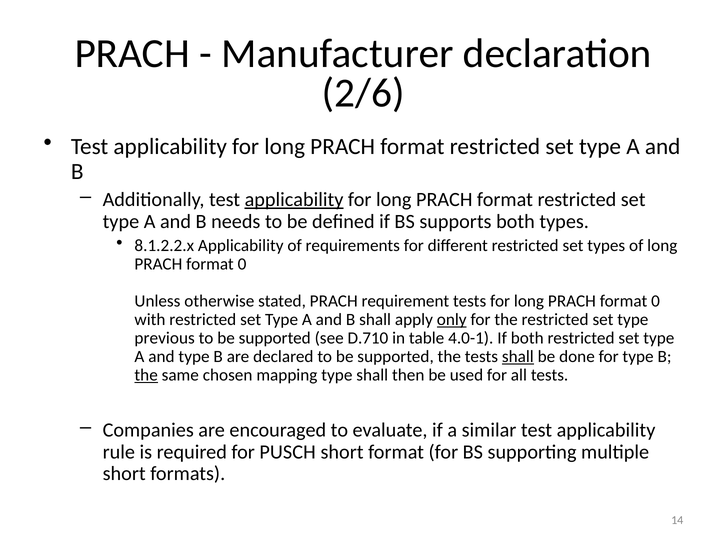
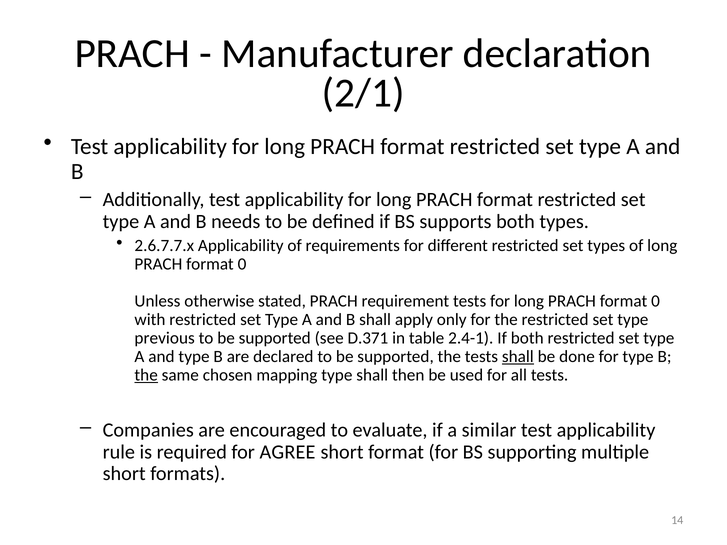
2/6: 2/6 -> 2/1
applicability at (294, 200) underline: present -> none
8.1.2.2.x: 8.1.2.2.x -> 2.6.7.7.x
only underline: present -> none
D.710: D.710 -> D.371
4.0-1: 4.0-1 -> 2.4-1
PUSCH: PUSCH -> AGREE
